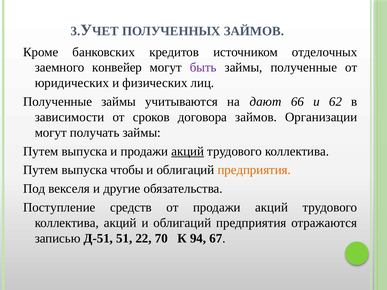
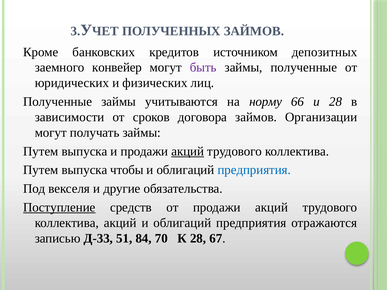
отделочных: отделочных -> депозитных
дают: дают -> норму
и 62: 62 -> 28
предприятия at (254, 170) colour: orange -> blue
Поступление underline: none -> present
Д-51: Д-51 -> Д-33
22: 22 -> 84
К 94: 94 -> 28
